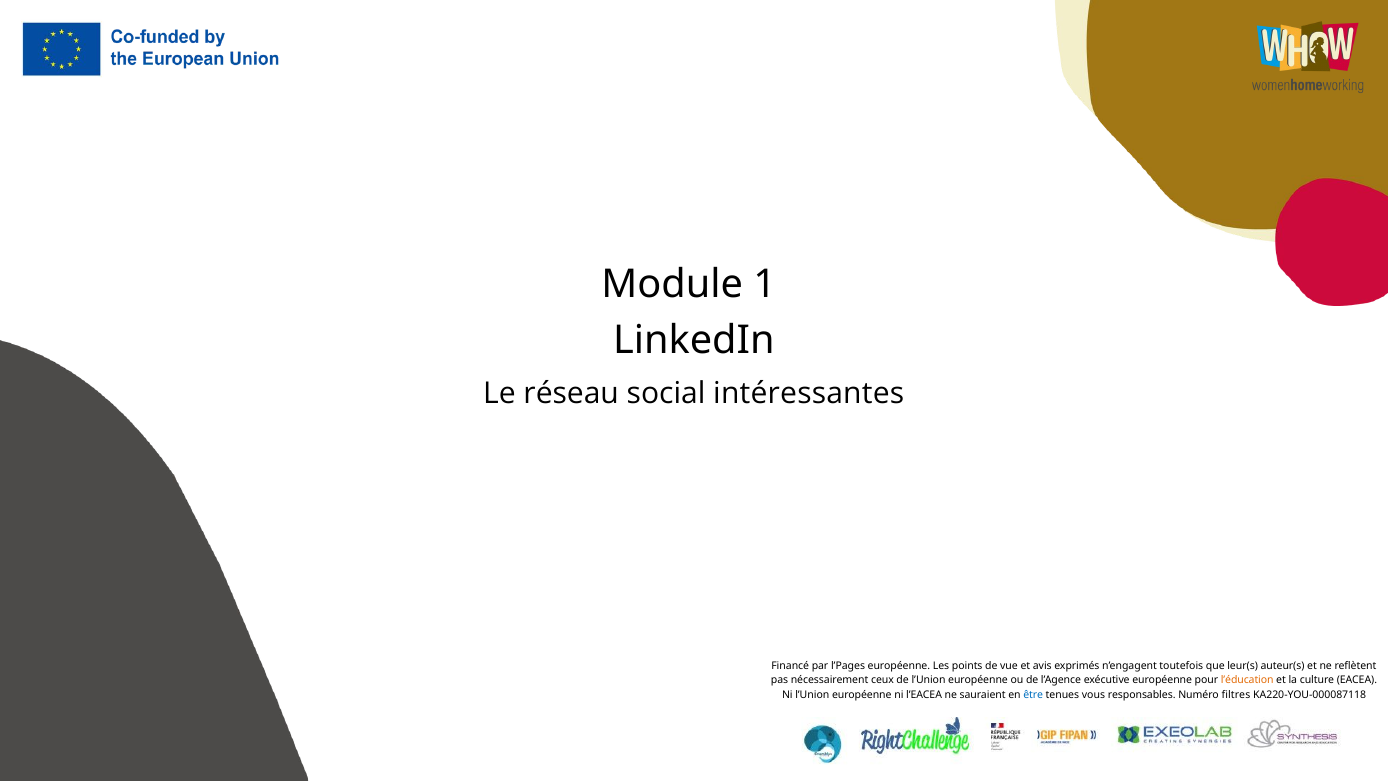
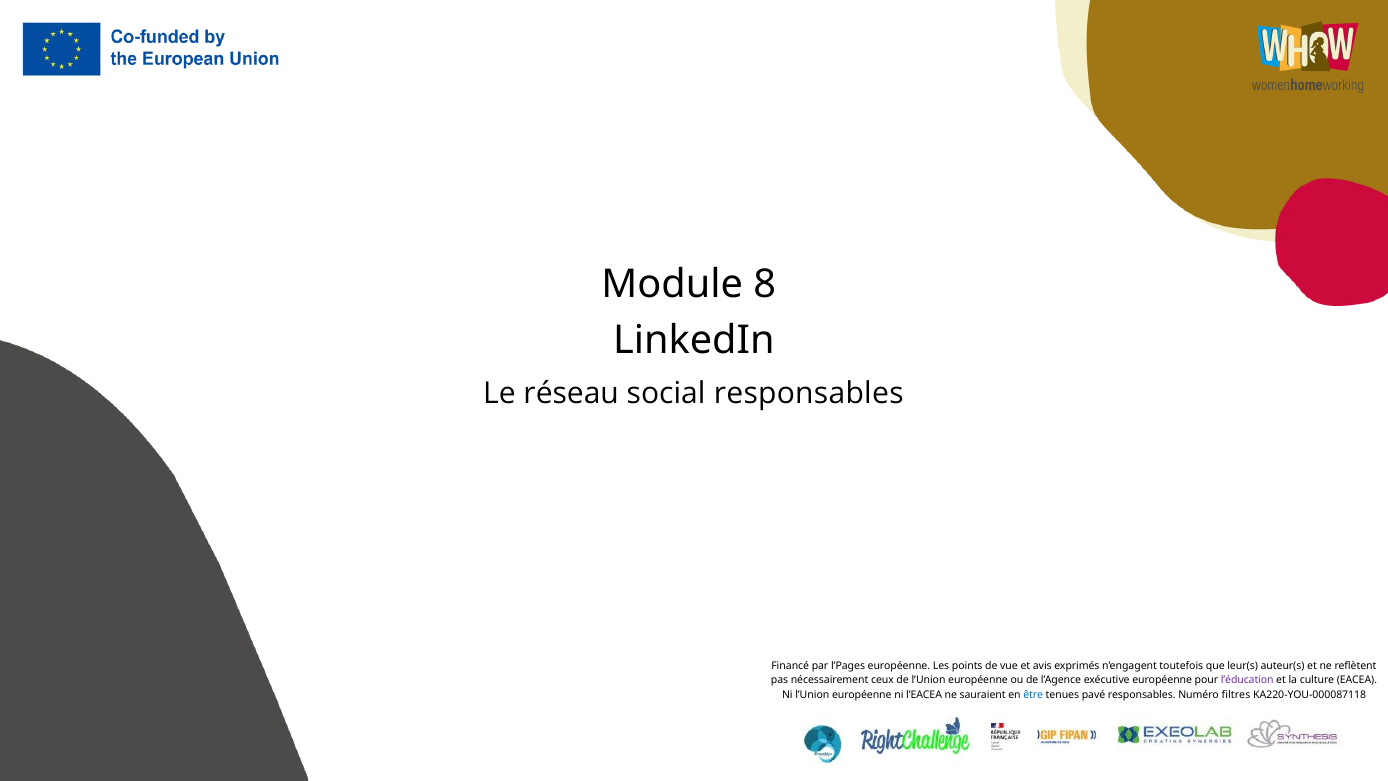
1: 1 -> 8
social intéressantes: intéressantes -> responsables
l’éducation colour: orange -> purple
vous: vous -> pavé
